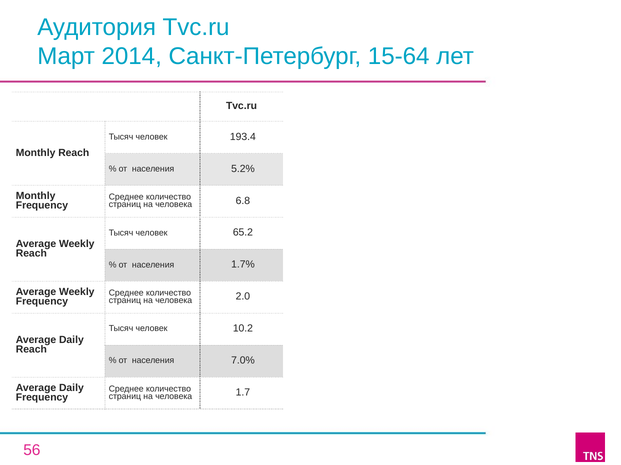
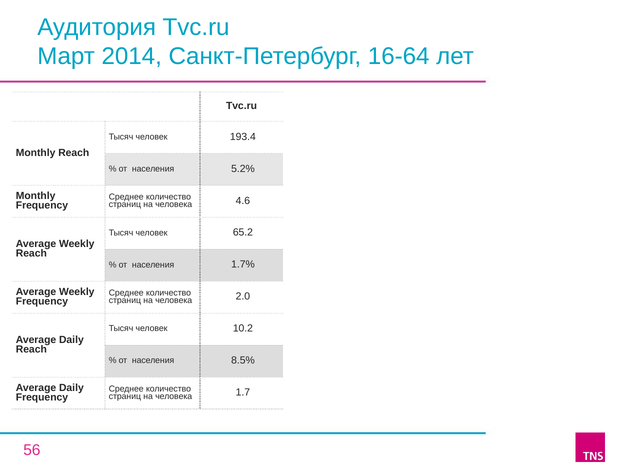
15-64: 15-64 -> 16-64
6.8: 6.8 -> 4.6
7.0%: 7.0% -> 8.5%
